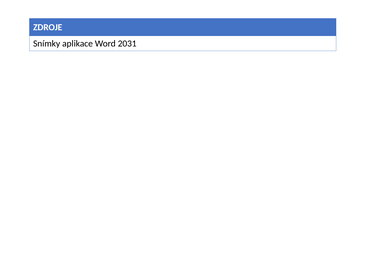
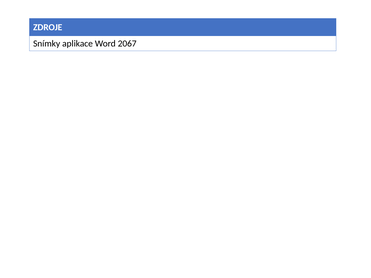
2031: 2031 -> 2067
